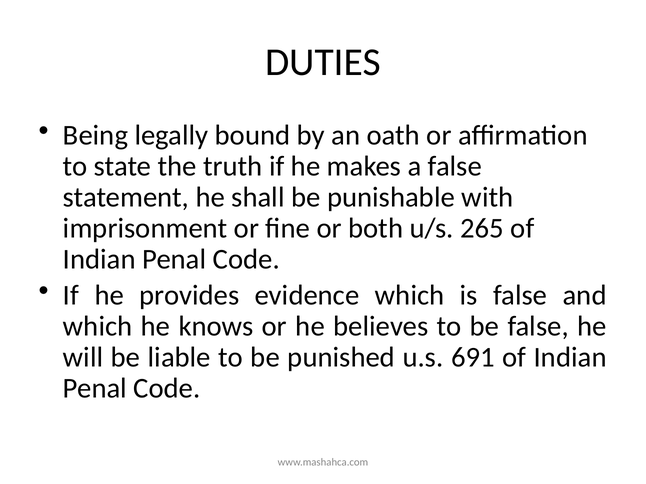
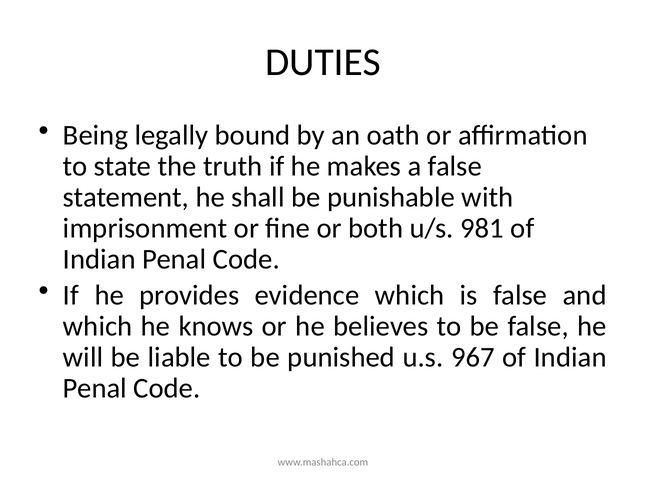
265: 265 -> 981
691: 691 -> 967
